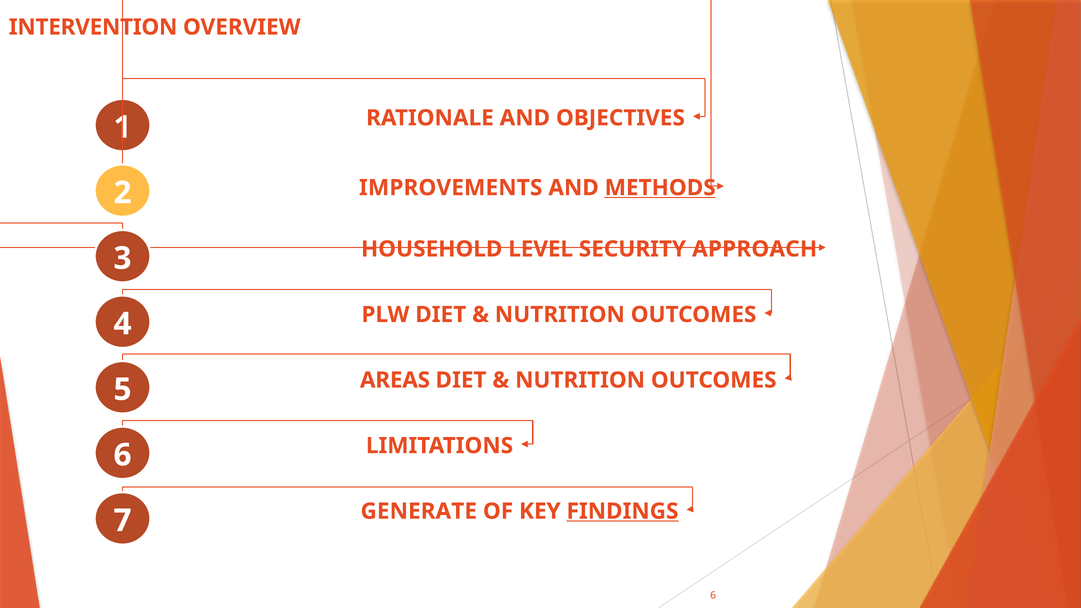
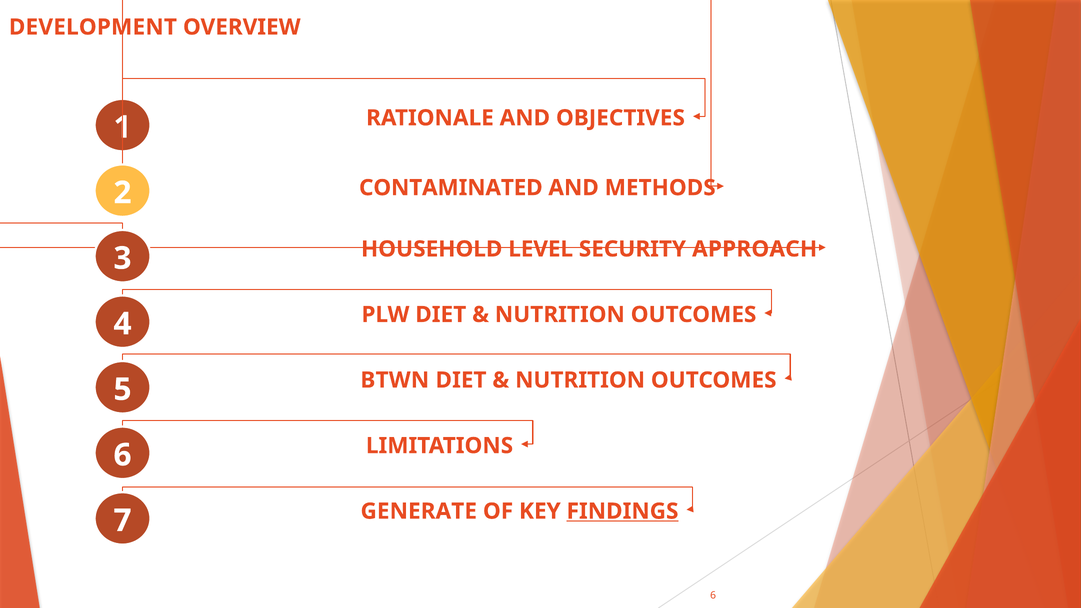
INTERVENTION: INTERVENTION -> DEVELOPMENT
IMPROVEMENTS: IMPROVEMENTS -> CONTAMINATED
METHODS underline: present -> none
AREAS: AREAS -> BTWN
